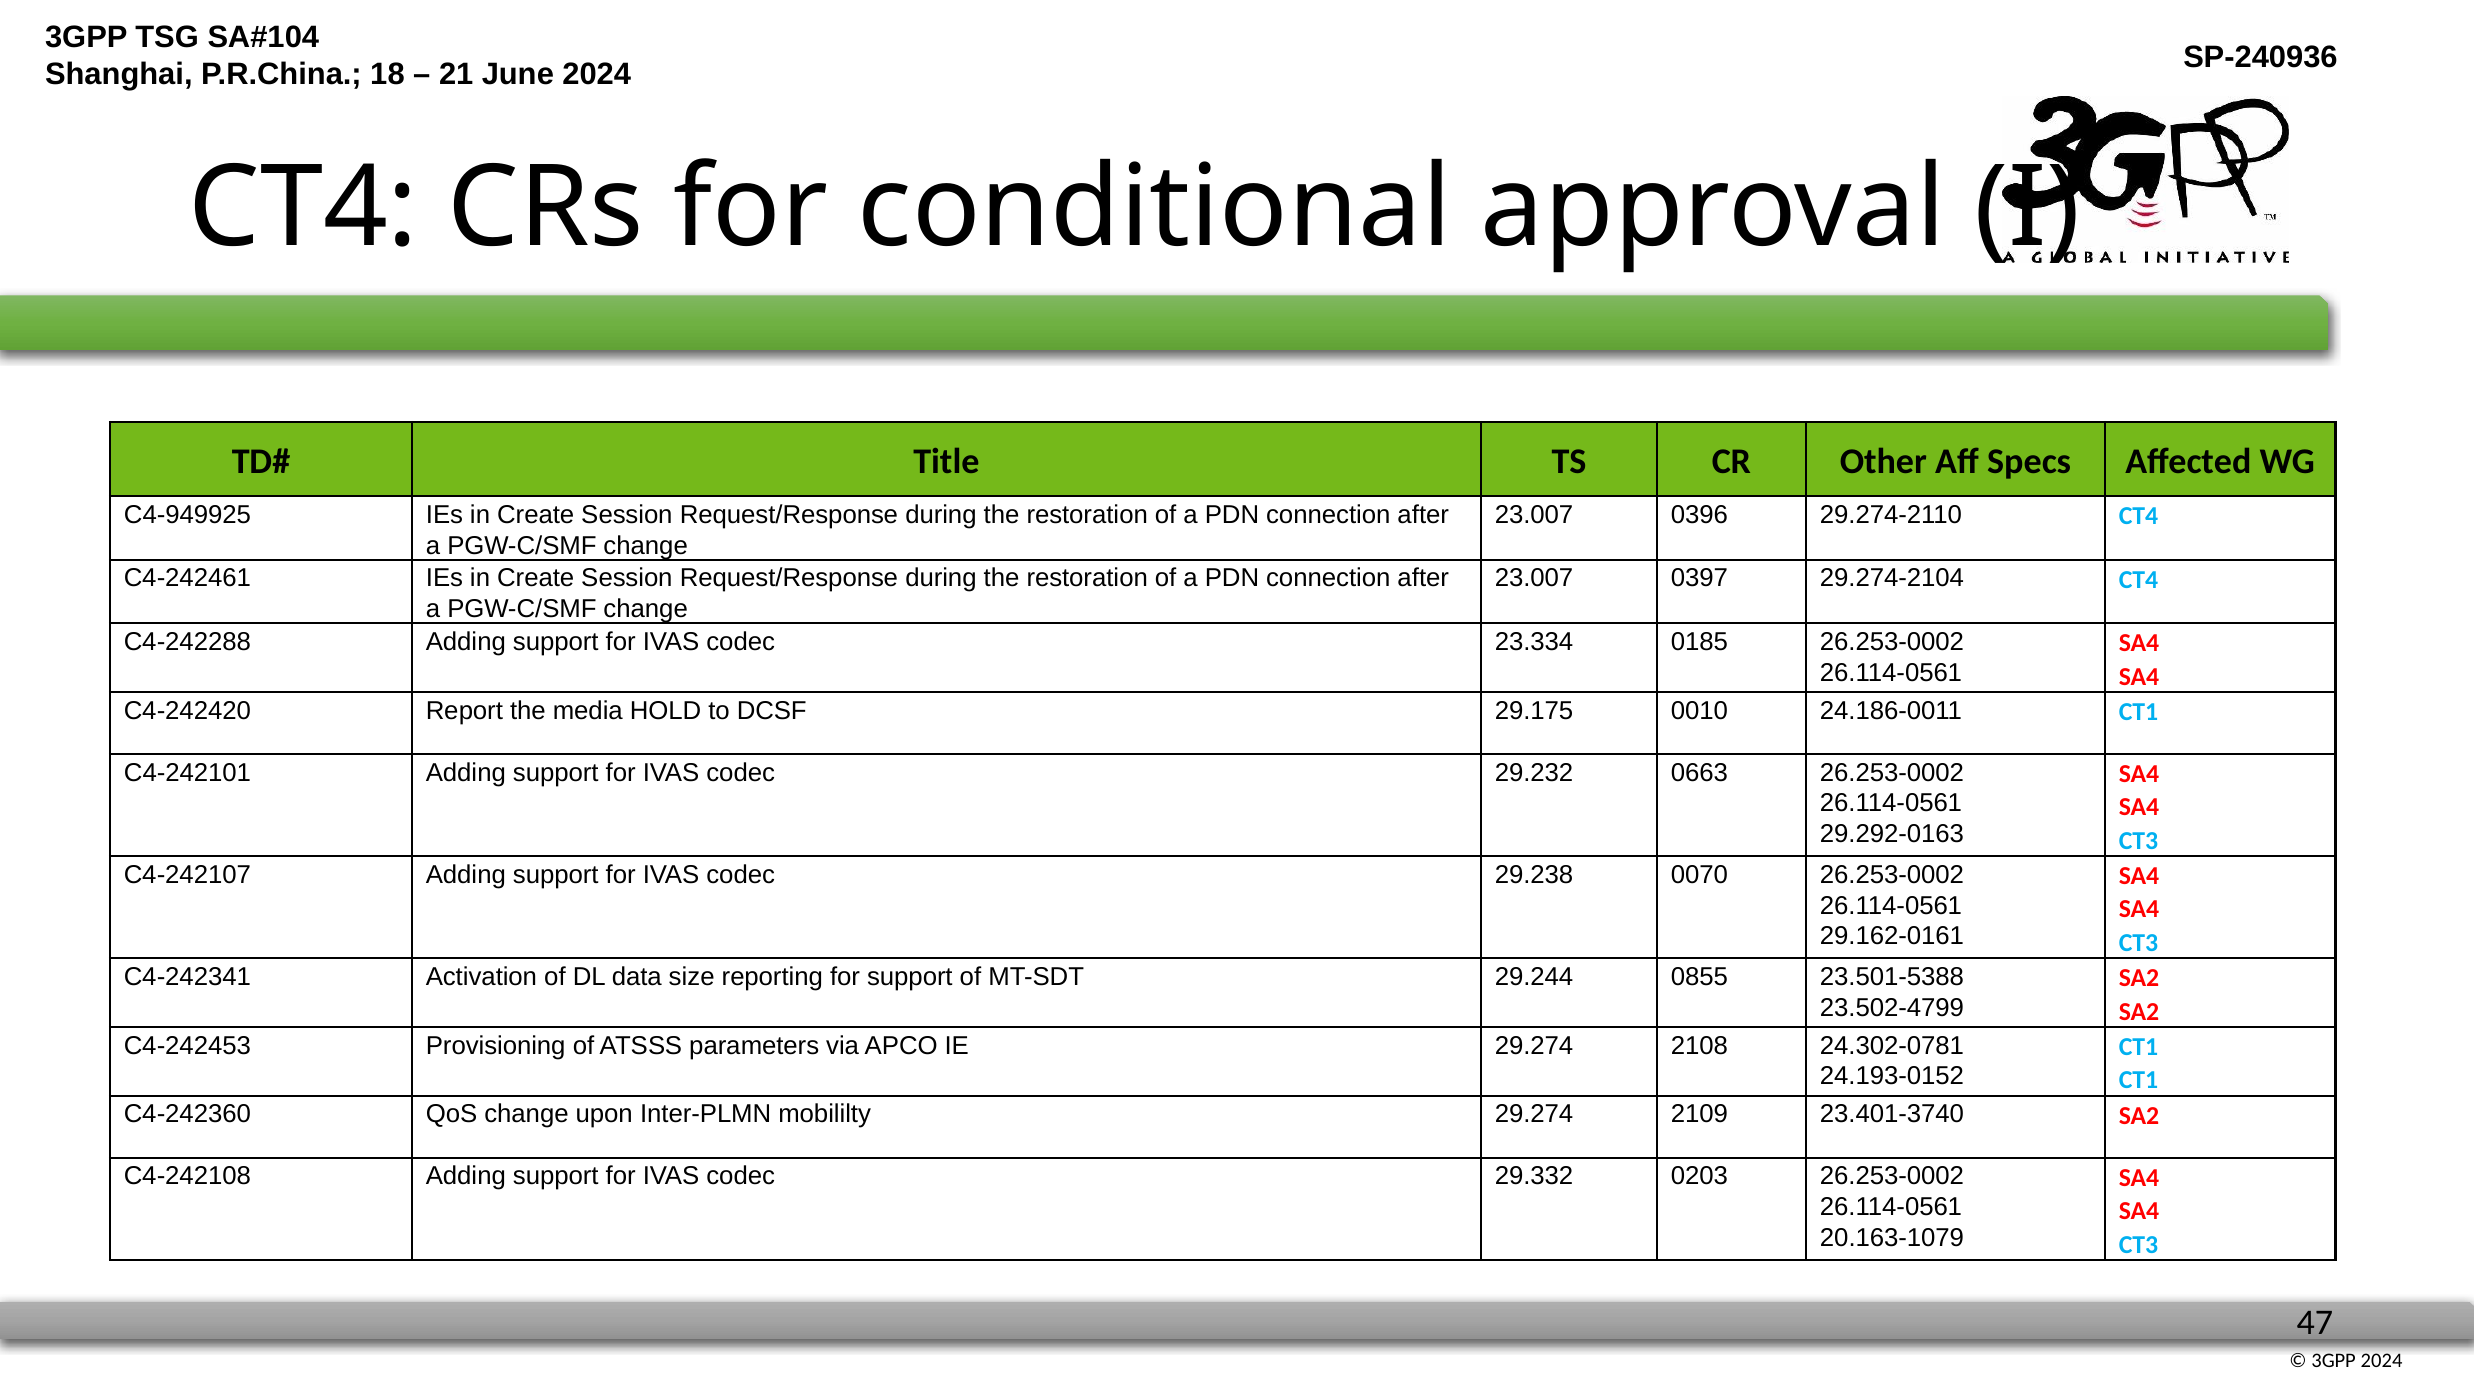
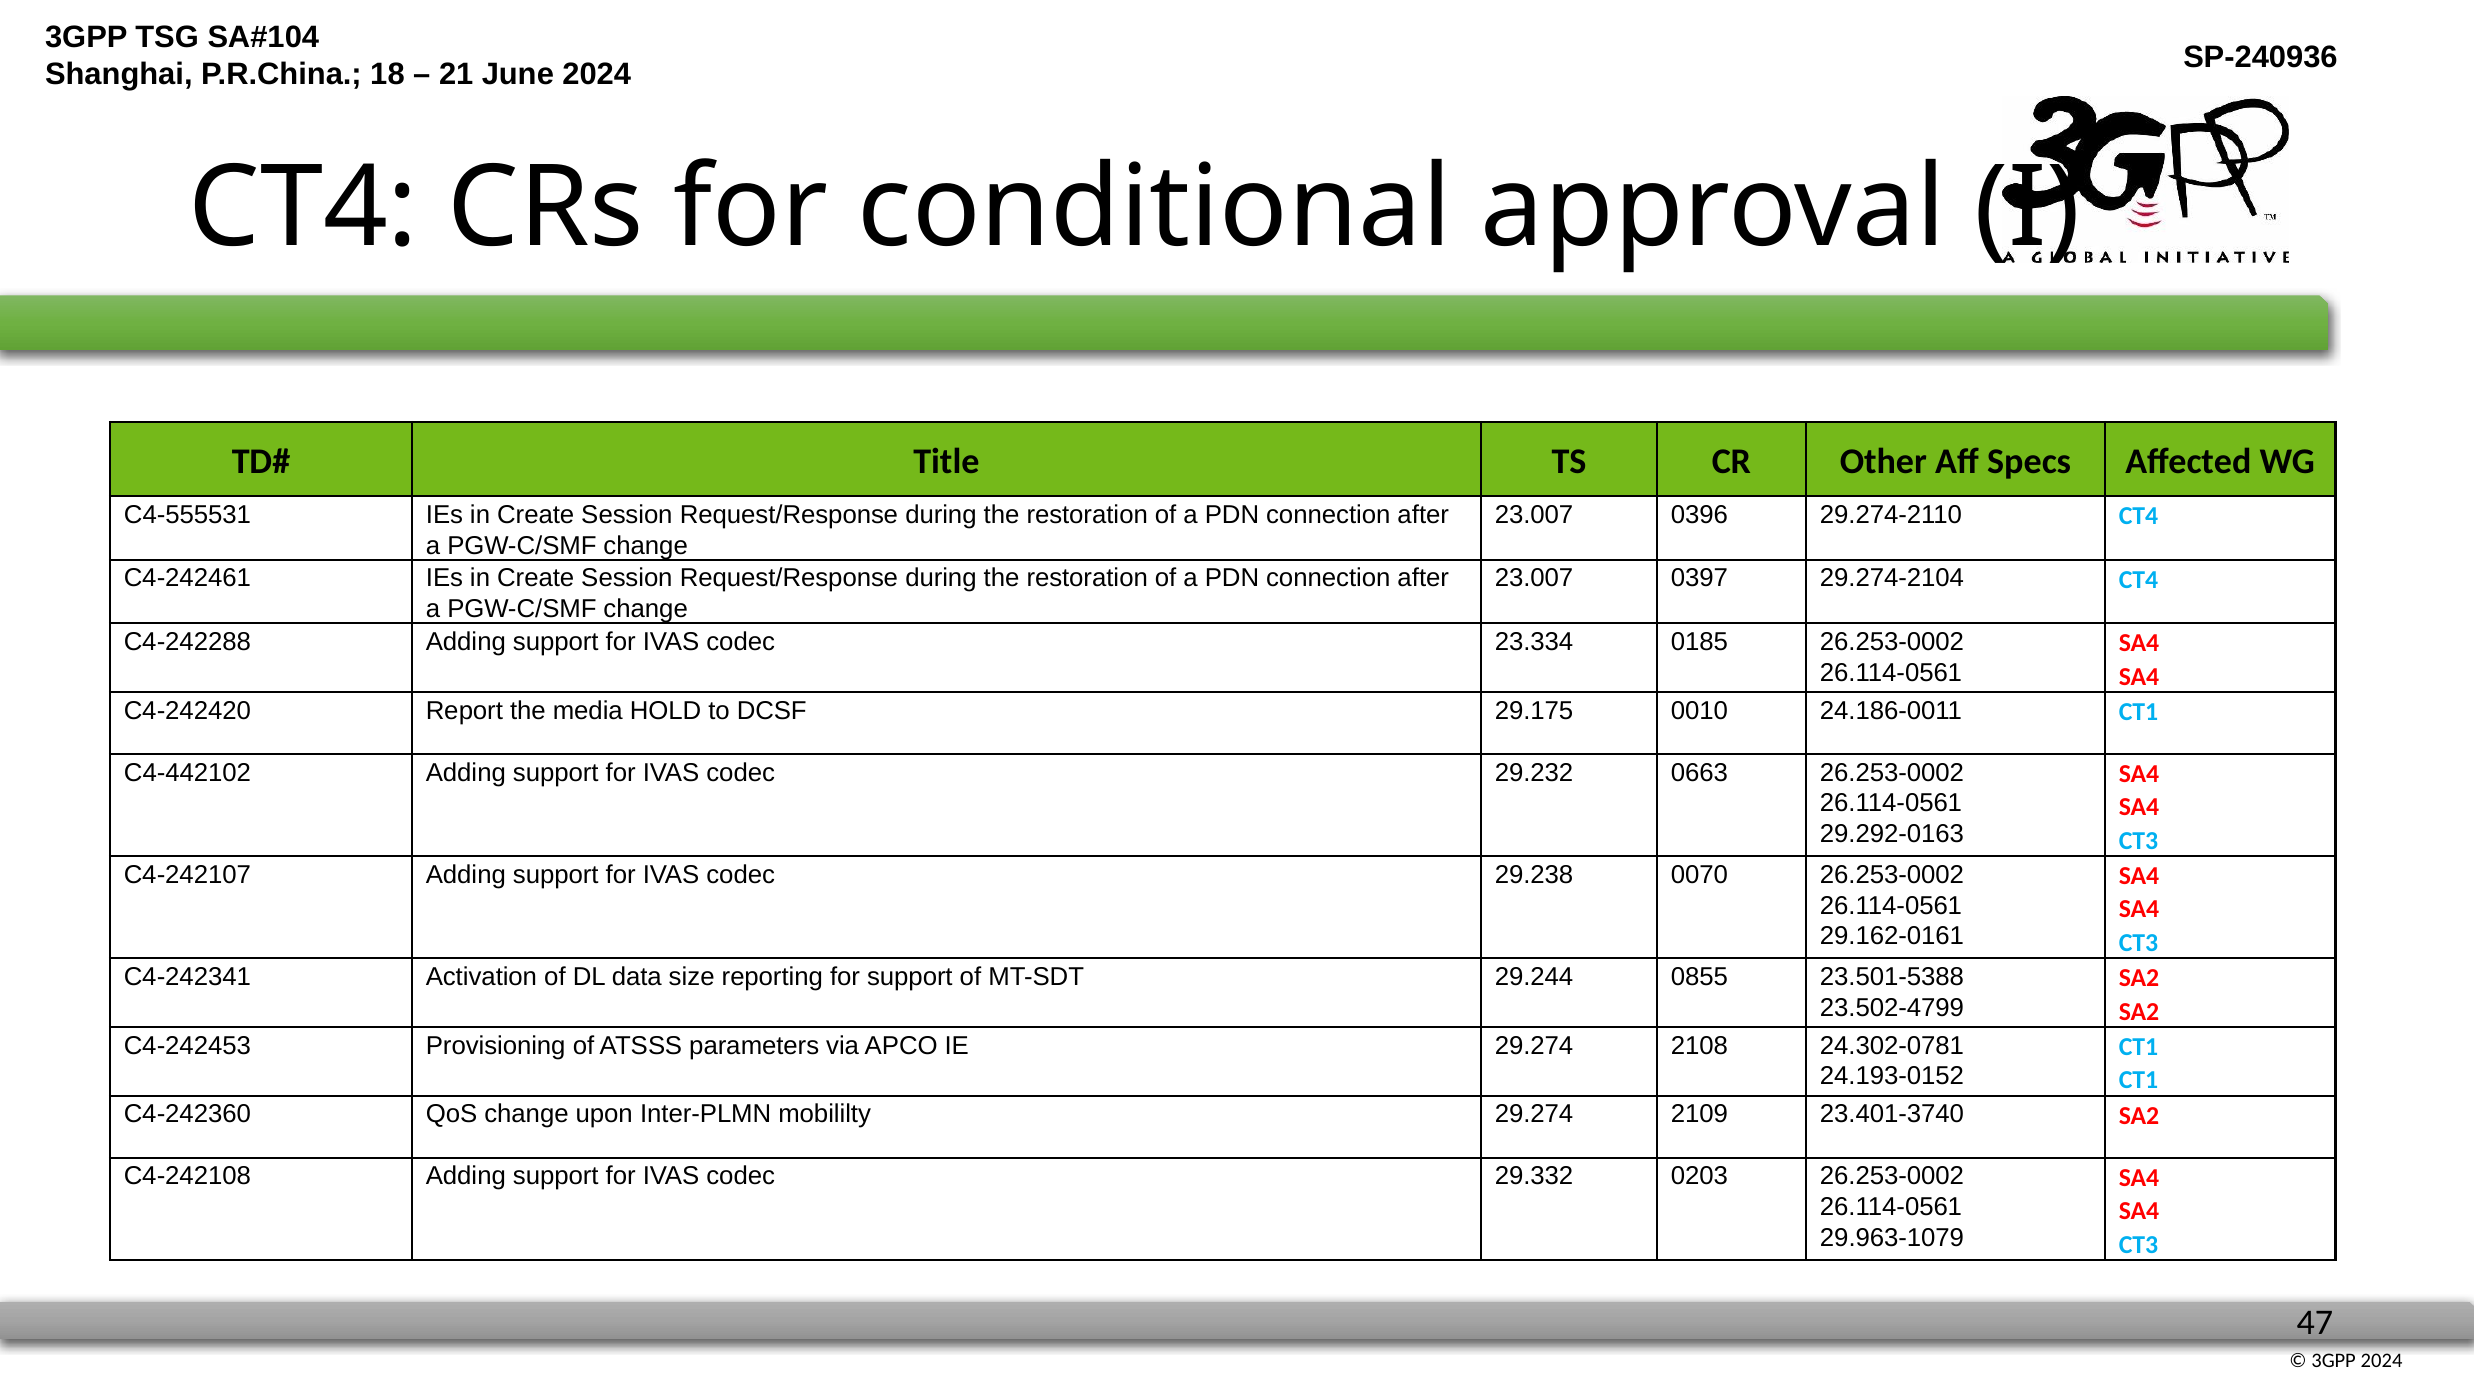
C4-949925: C4-949925 -> C4-555531
C4-242101: C4-242101 -> C4-442102
20.163-1079: 20.163-1079 -> 29.963-1079
